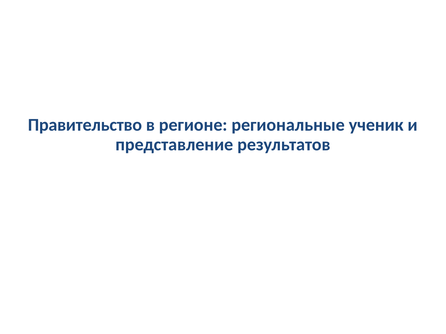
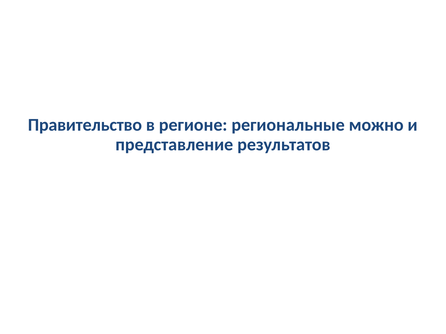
ученик: ученик -> можно
